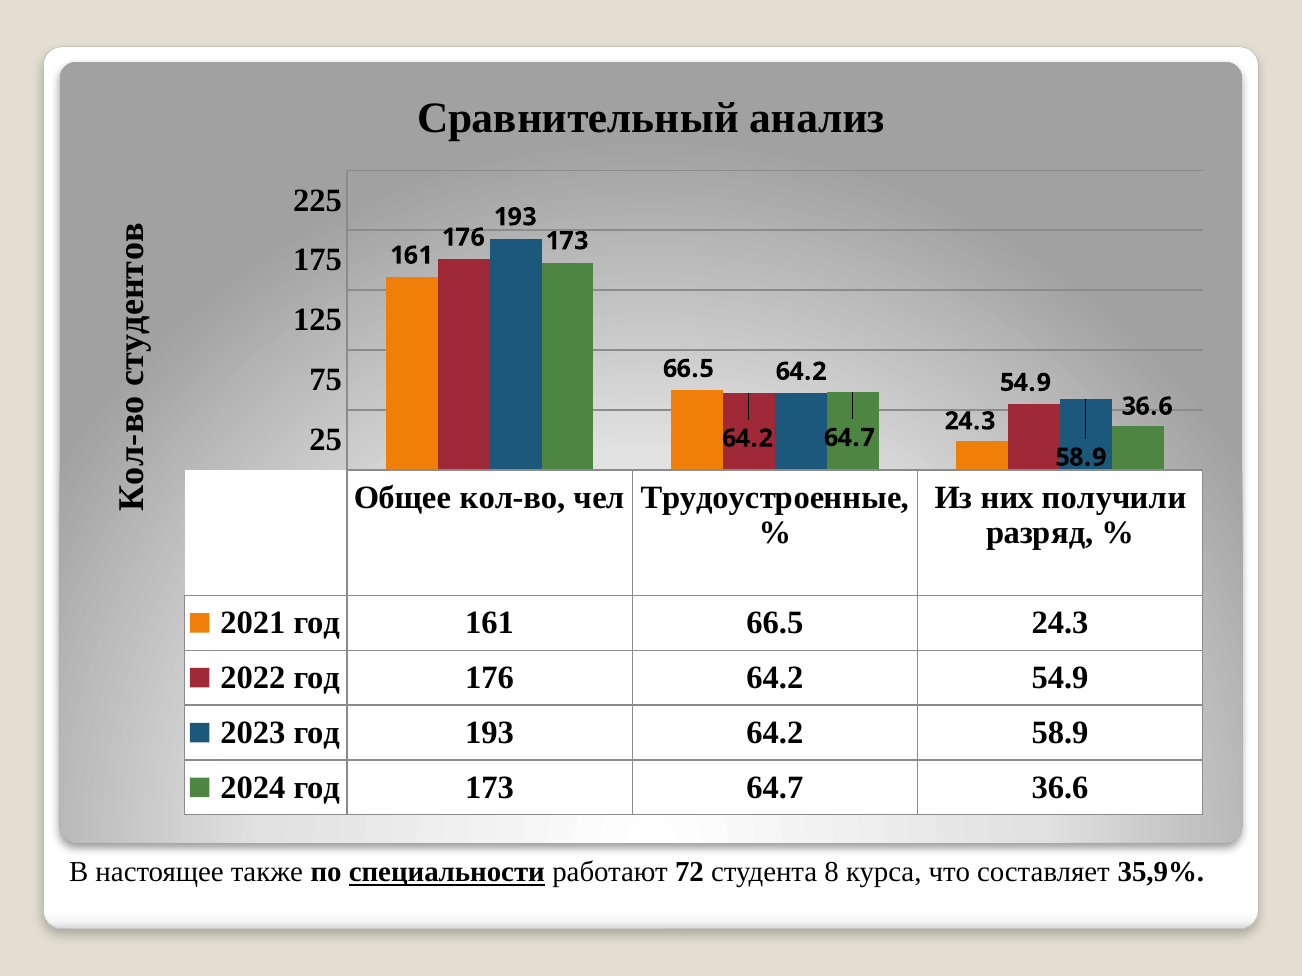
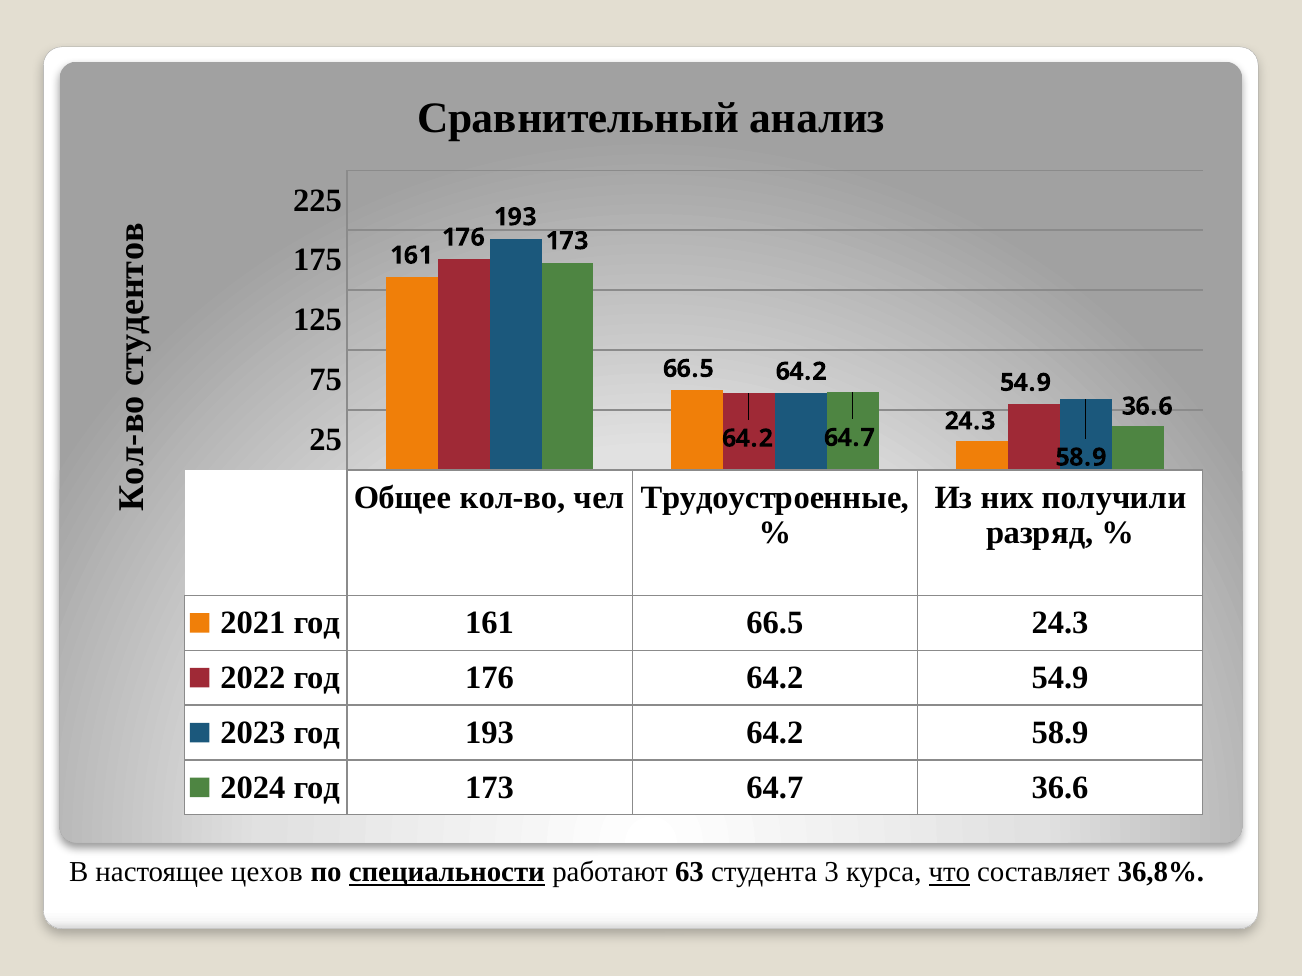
также: также -> цехов
72: 72 -> 63
8: 8 -> 3
что underline: none -> present
35,9%: 35,9% -> 36,8%
